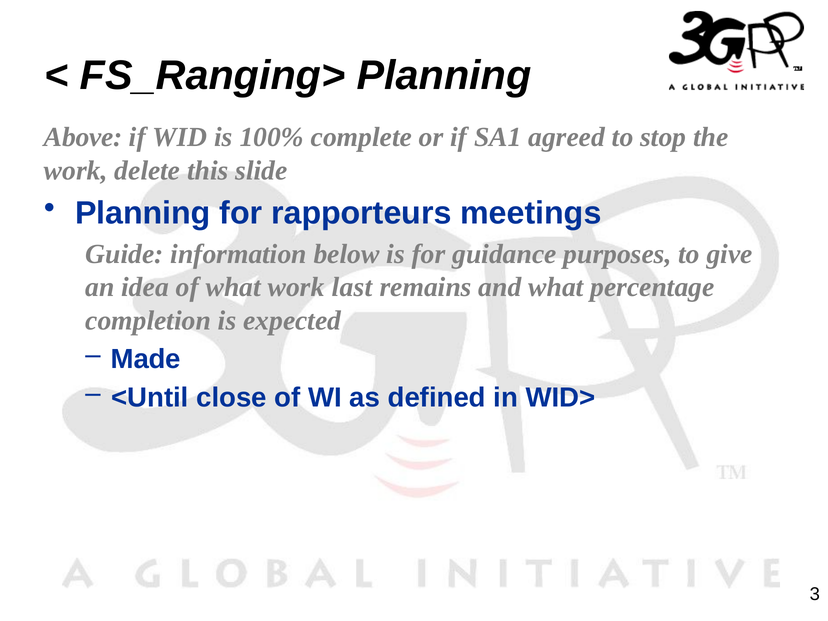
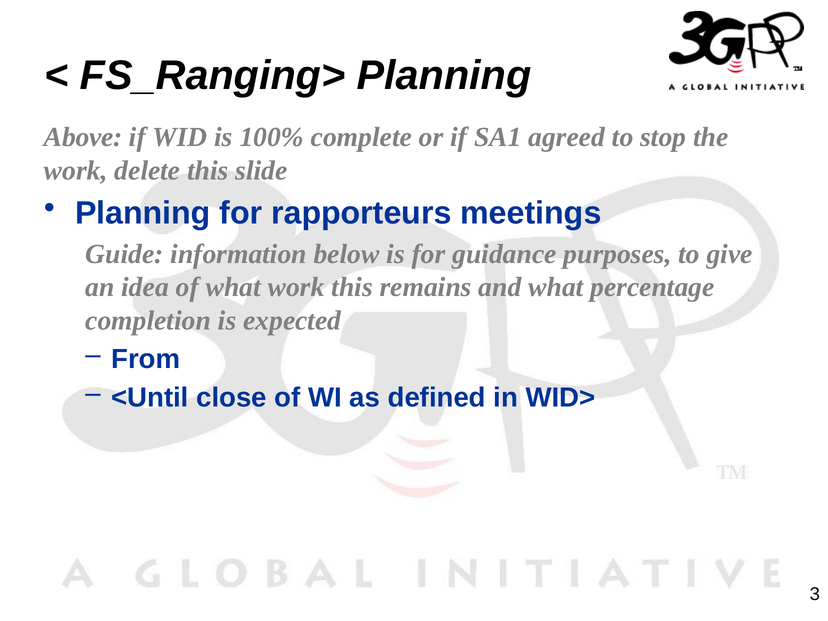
work last: last -> this
Made: Made -> From
